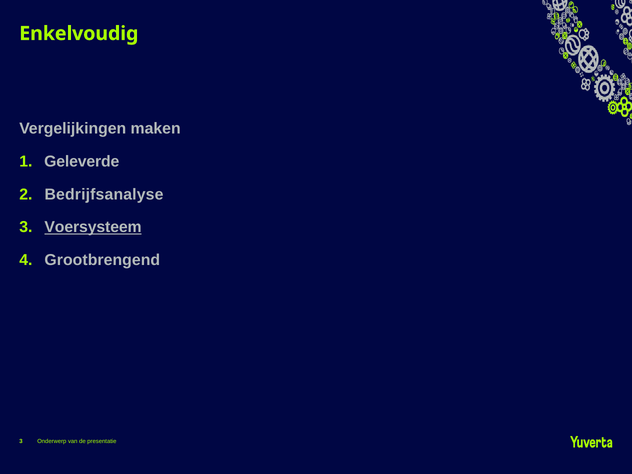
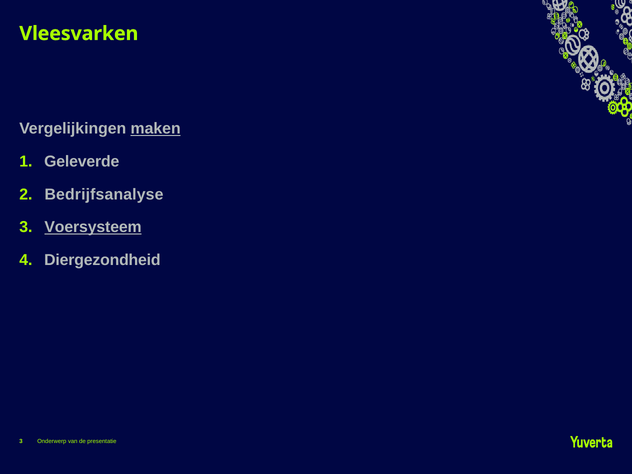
Enkelvoudig: Enkelvoudig -> Vleesvarken
maken underline: none -> present
Grootbrengend: Grootbrengend -> Diergezondheid
